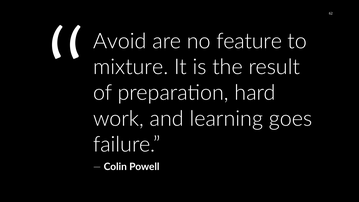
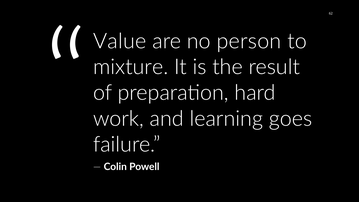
Avoid: Avoid -> Value
feature: feature -> person
